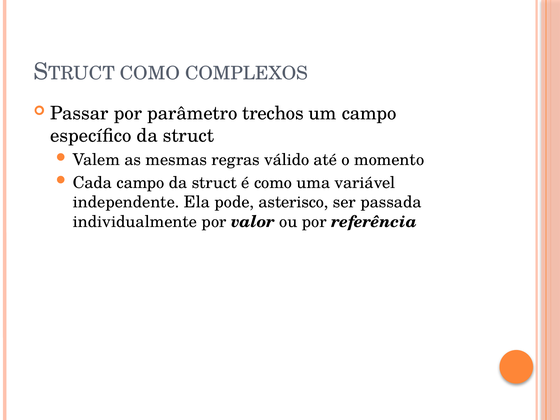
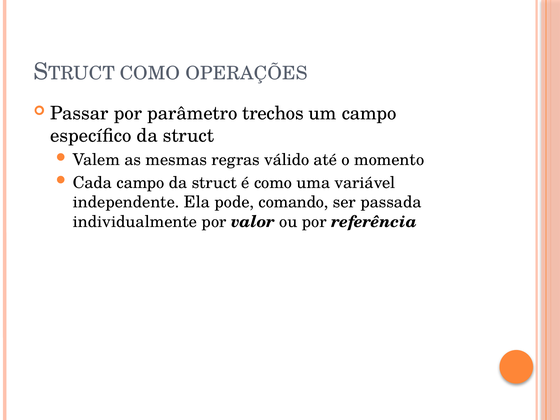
COMPLEXOS: COMPLEXOS -> OPERAÇÕES
asterisco: asterisco -> comando
